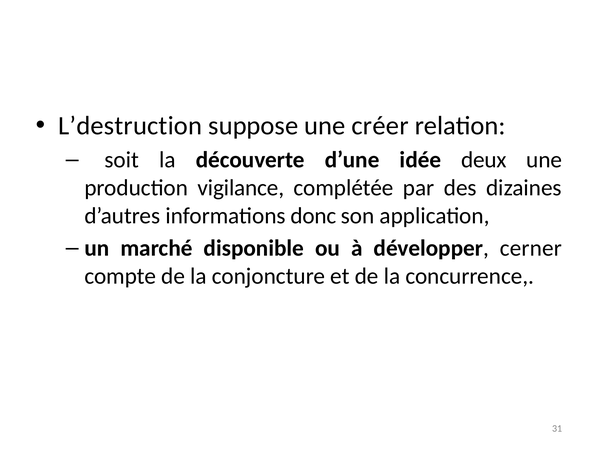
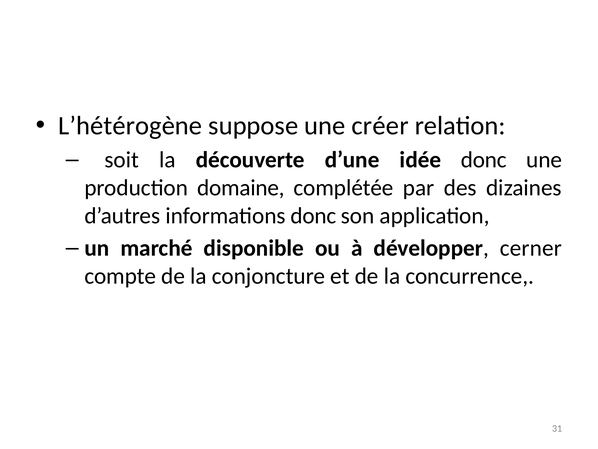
L’destruction: L’destruction -> L’hétérogène
idée deux: deux -> donc
vigilance: vigilance -> domaine
